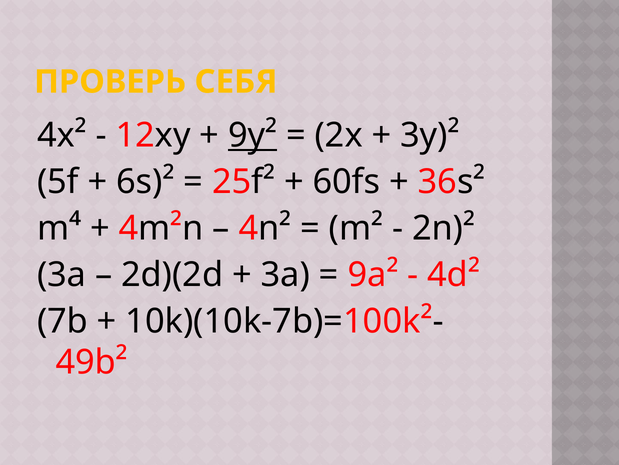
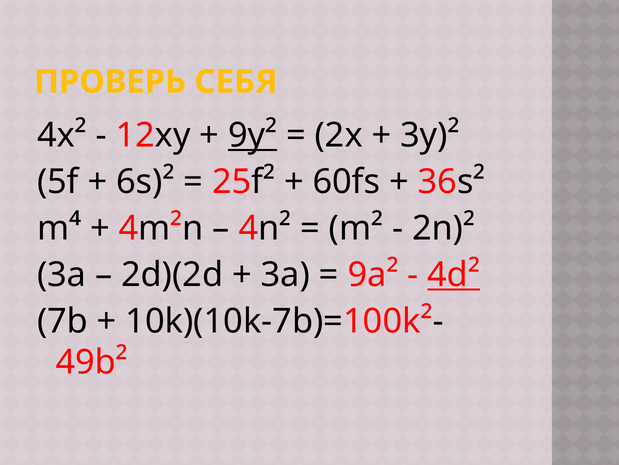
4d² underline: none -> present
